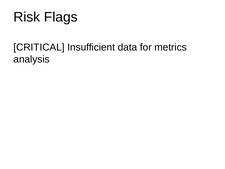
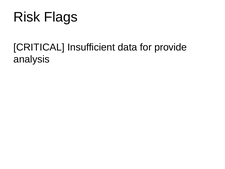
metrics: metrics -> provide
